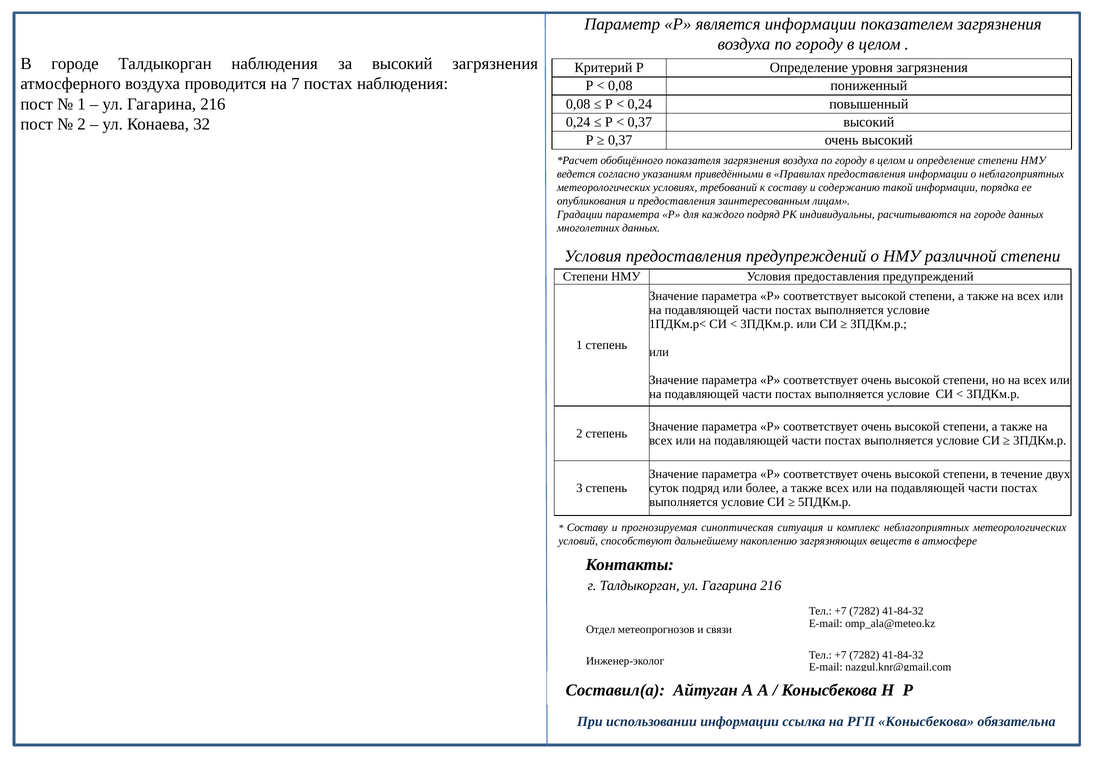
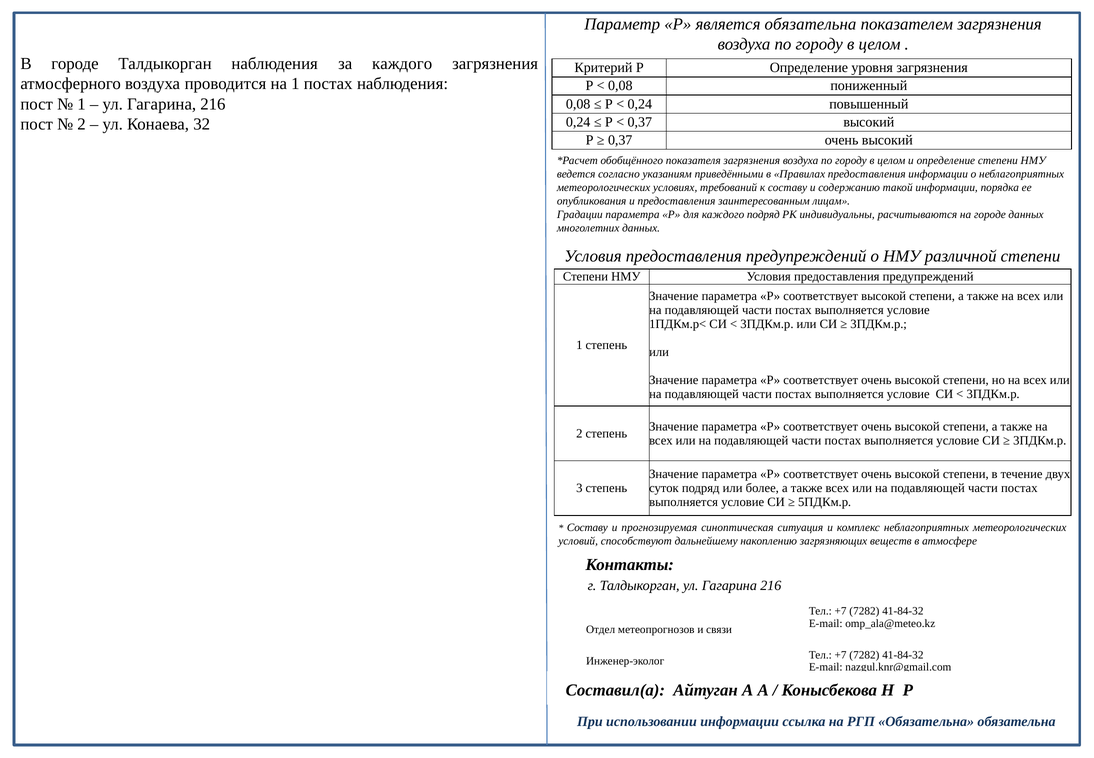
является информации: информации -> обязательна
за высокий: высокий -> каждого
на 7: 7 -> 1
РГП Конысбекова: Конысбекова -> Обязательна
